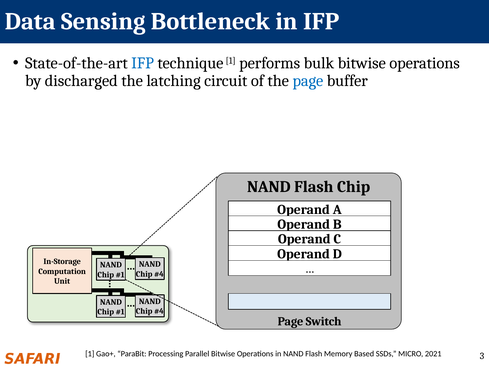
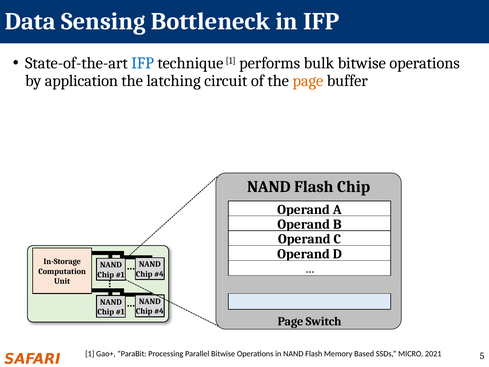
discharged: discharged -> application
page at (308, 81) colour: blue -> orange
3: 3 -> 5
